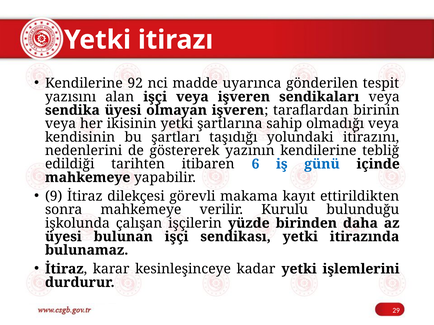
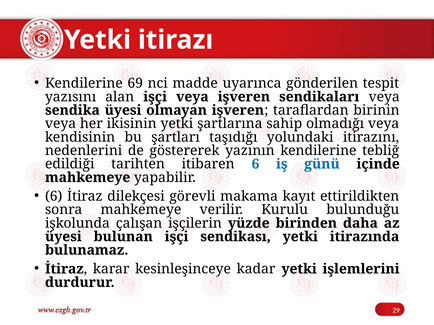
92: 92 -> 69
9 at (54, 197): 9 -> 6
